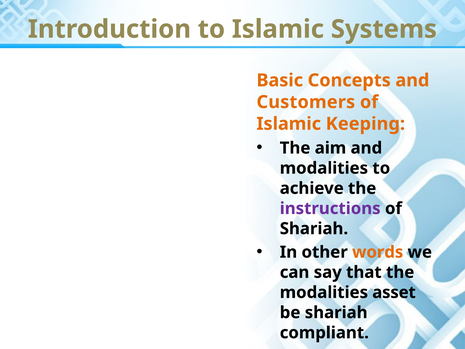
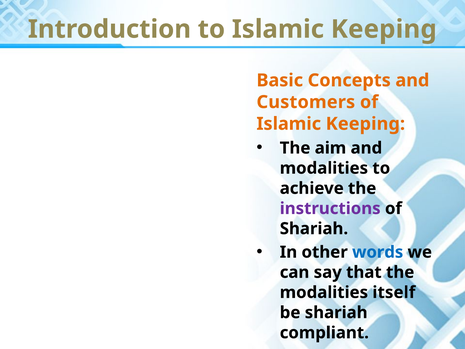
to Islamic Systems: Systems -> Keeping
words colour: orange -> blue
asset: asset -> itself
